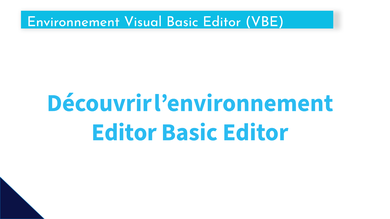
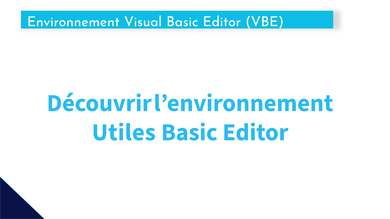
Editor at (124, 132): Editor -> Utiles
